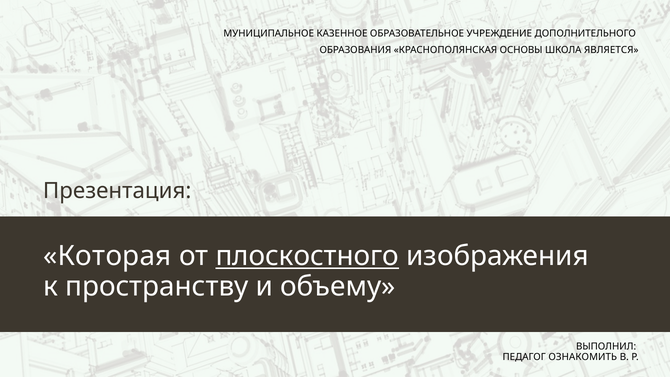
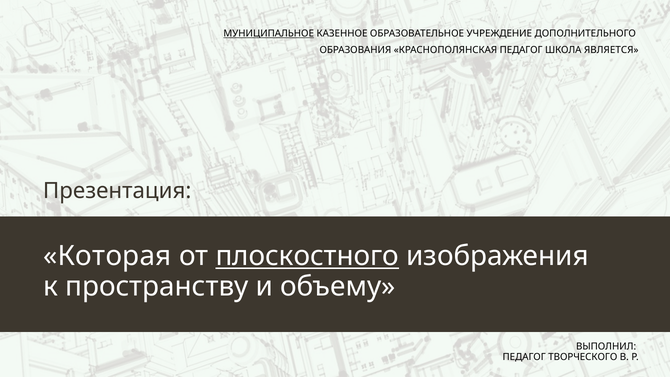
МУНИЦИПАЛЬНОЕ underline: none -> present
КРАСНОПОЛЯНСКАЯ ОСНОВЫ: ОСНОВЫ -> ПЕДАГОГ
ОЗНАКОМИТЬ: ОЗНАКОМИТЬ -> ТВОРЧЕСКОГО
